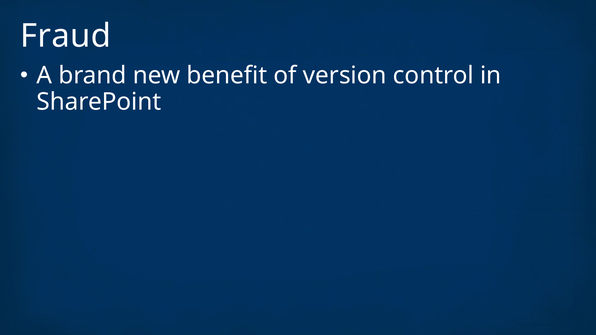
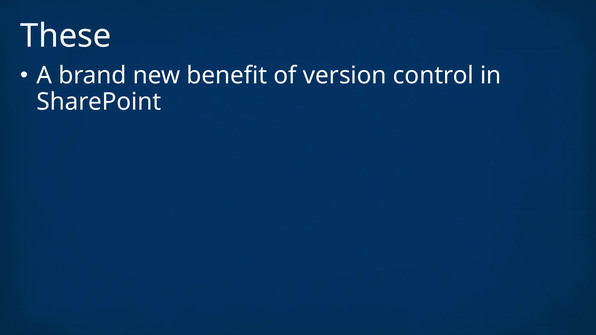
Fraud: Fraud -> These
